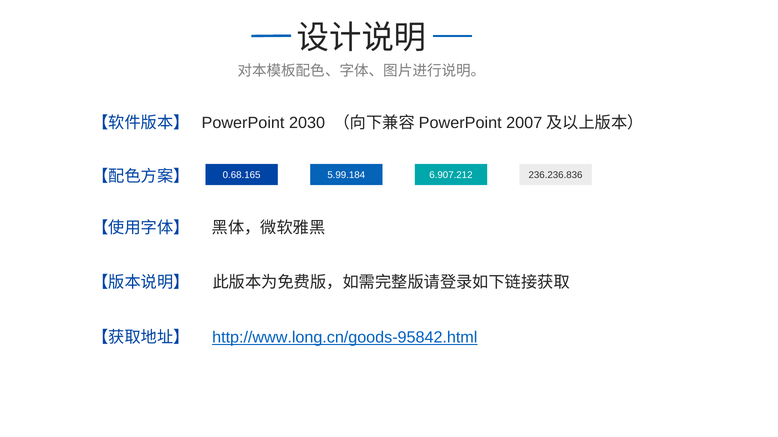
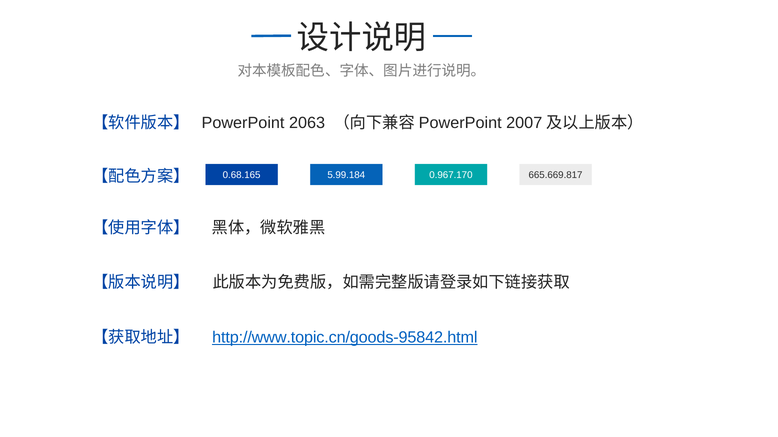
2030: 2030 -> 2063
6.907.212: 6.907.212 -> 0.967.170
236.236.836: 236.236.836 -> 665.669.817
http://www.long.cn/goods-95842.html: http://www.long.cn/goods-95842.html -> http://www.topic.cn/goods-95842.html
